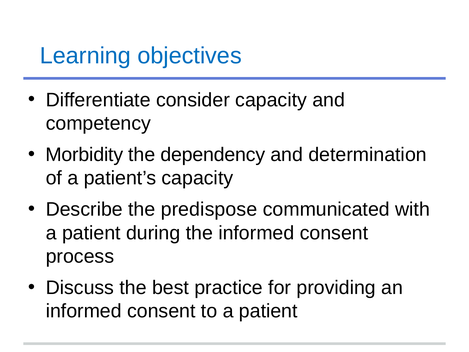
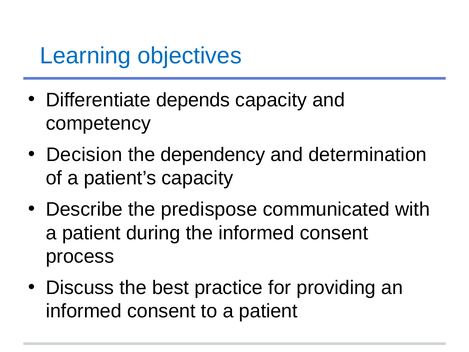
consider: consider -> depends
Morbidity: Morbidity -> Decision
